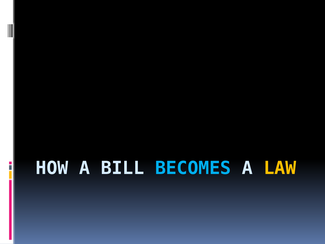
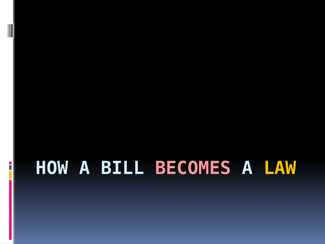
BECOMES colour: light blue -> pink
